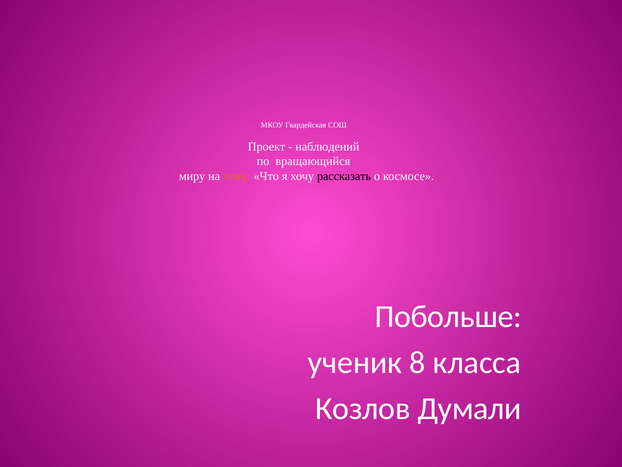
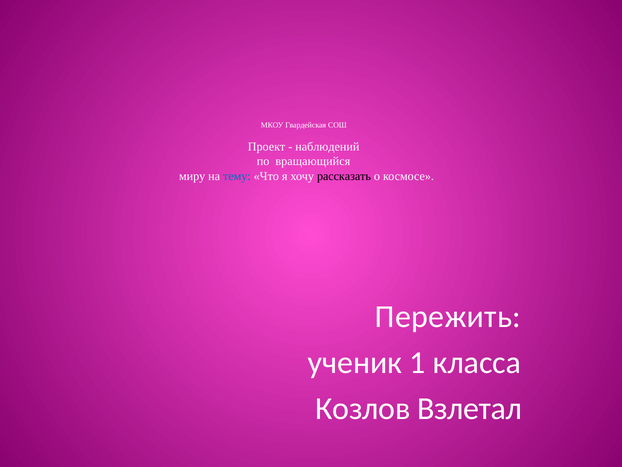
тему colour: orange -> blue
Побольше: Побольше -> Пережить
8: 8 -> 1
Думали: Думали -> Взлетал
